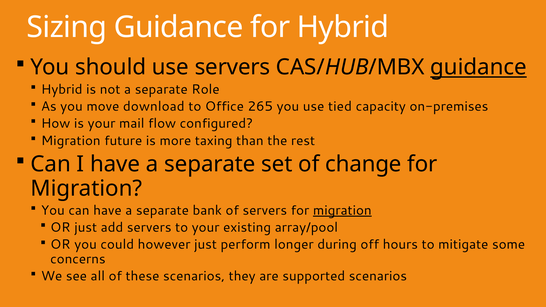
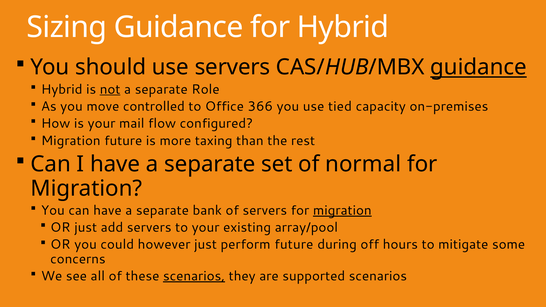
not underline: none -> present
download: download -> controlled
265: 265 -> 366
change: change -> normal
perform longer: longer -> future
scenarios at (194, 276) underline: none -> present
